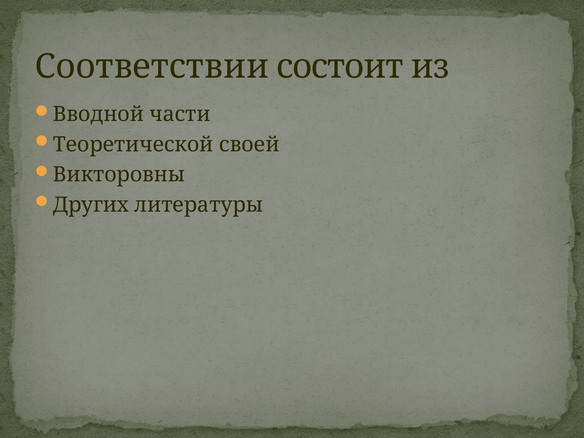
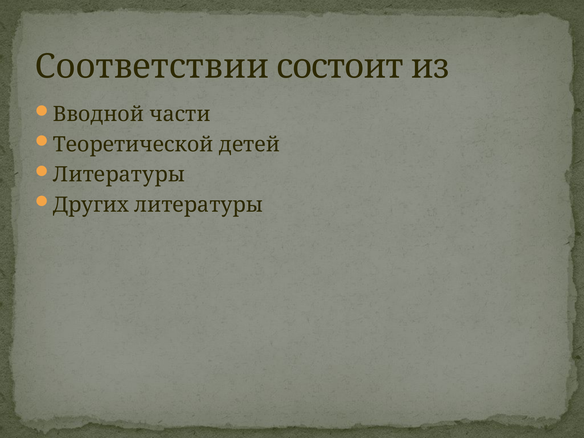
своей: своей -> детей
Викторовны at (119, 175): Викторовны -> Литературы
